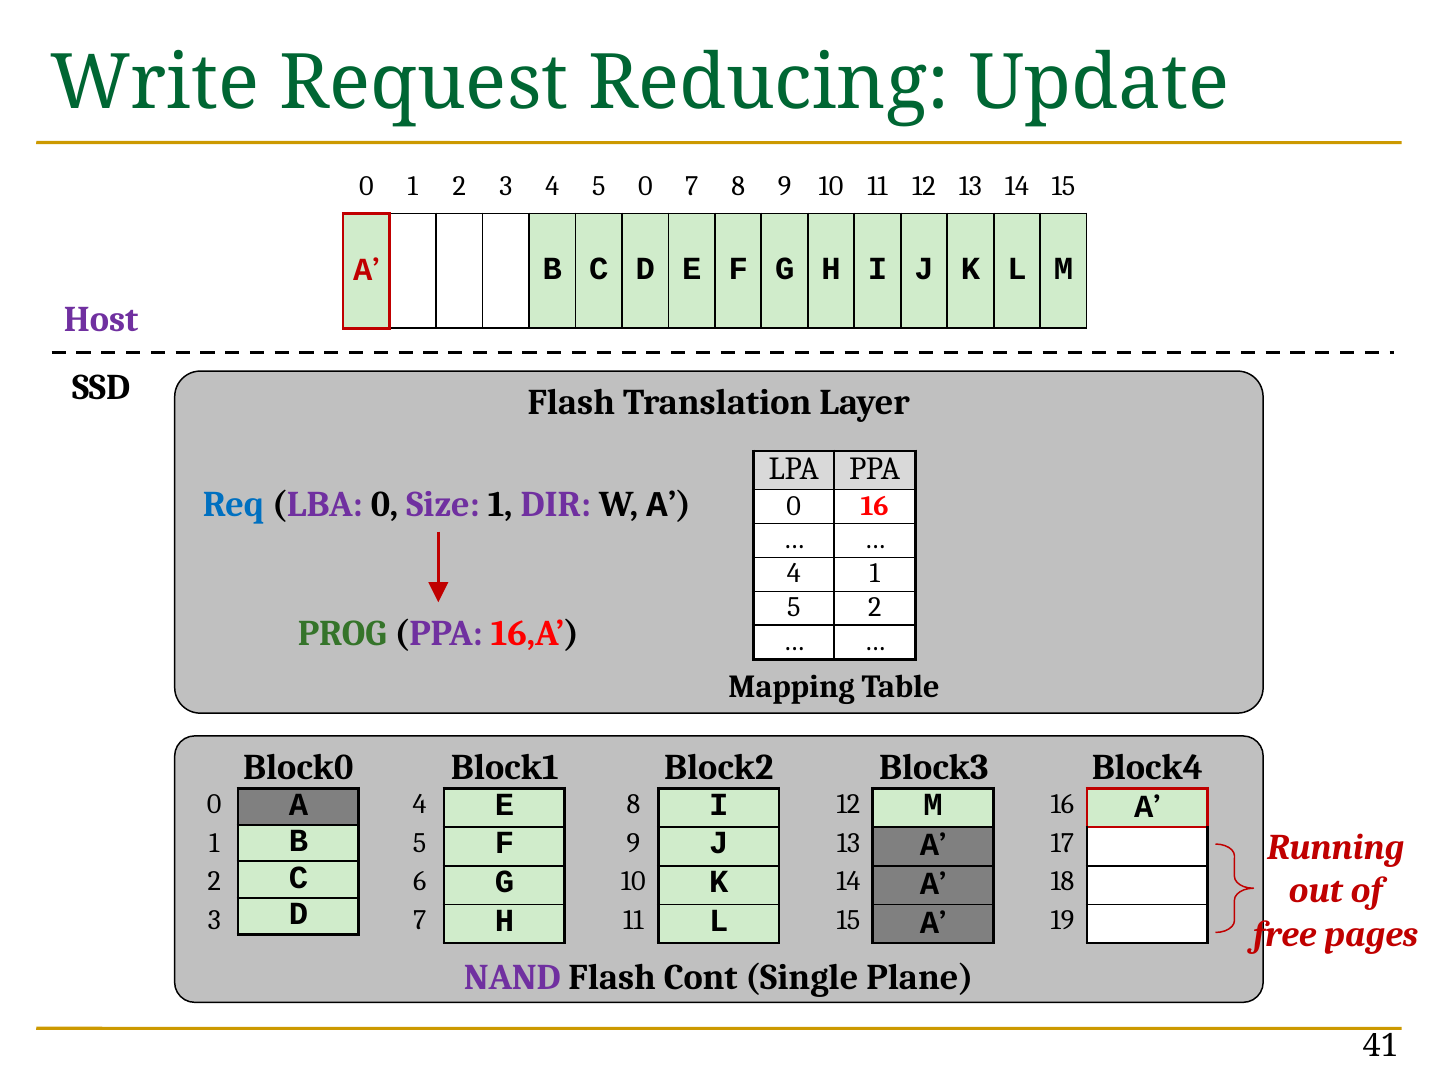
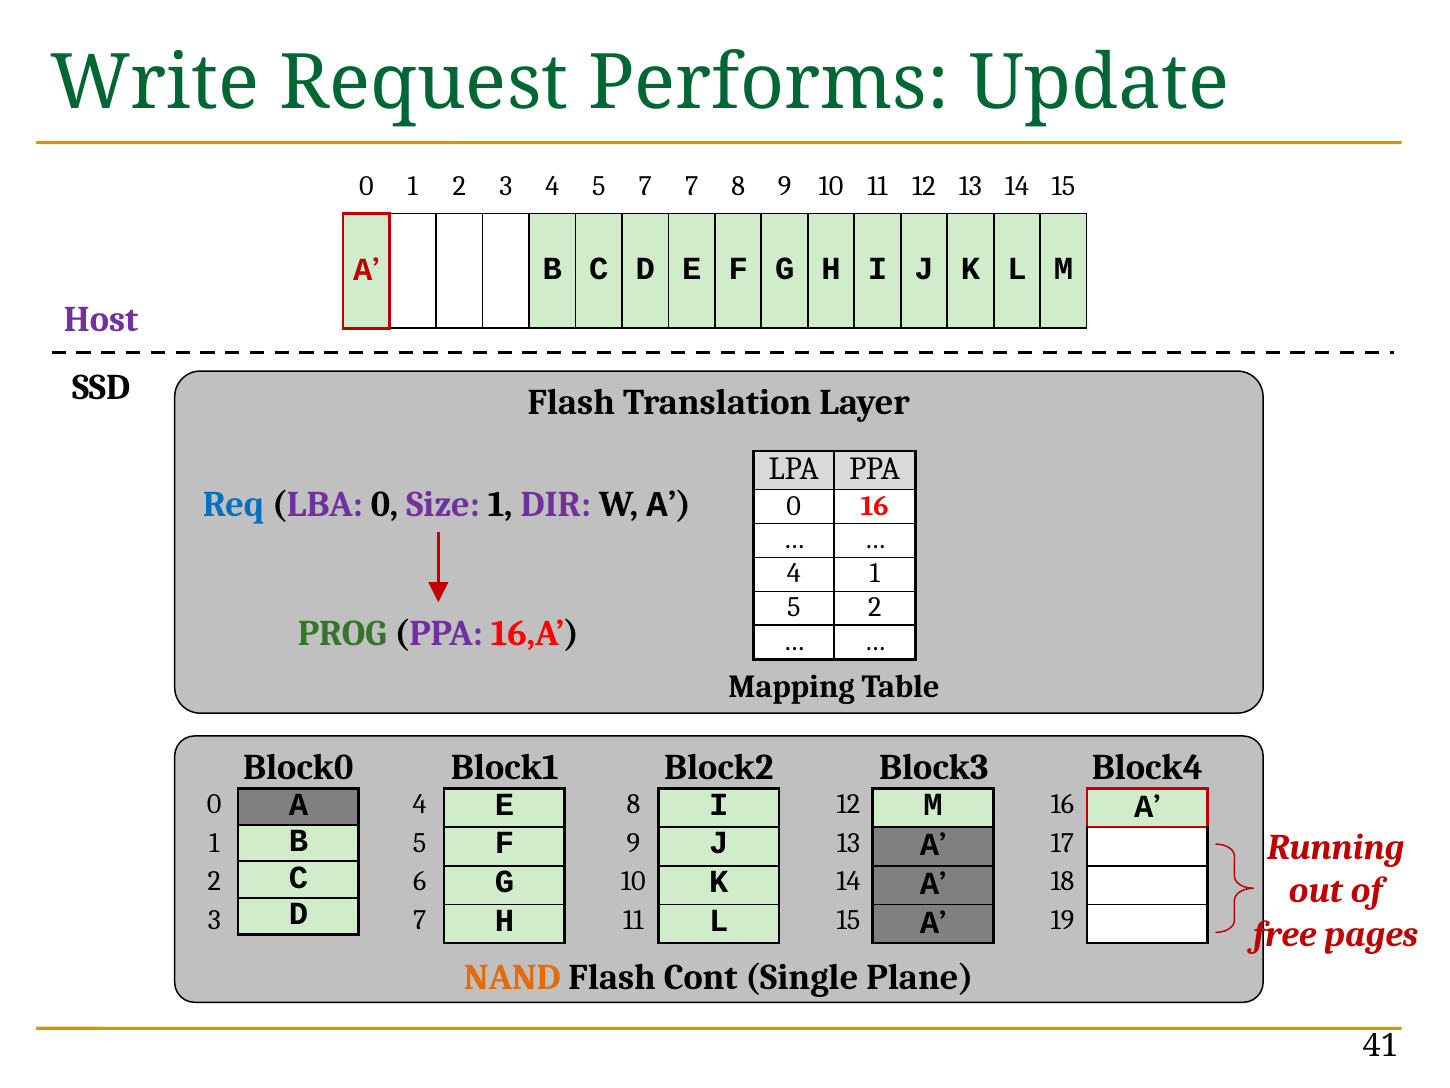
Reducing: Reducing -> Performs
5 0: 0 -> 7
NAND colour: purple -> orange
